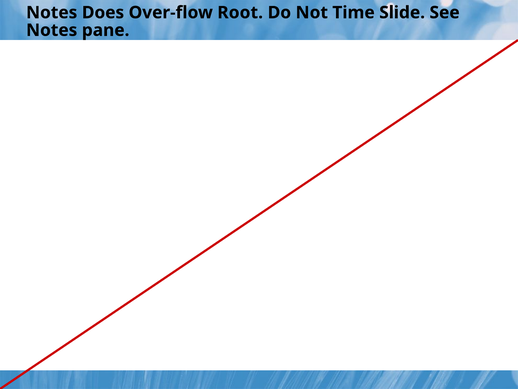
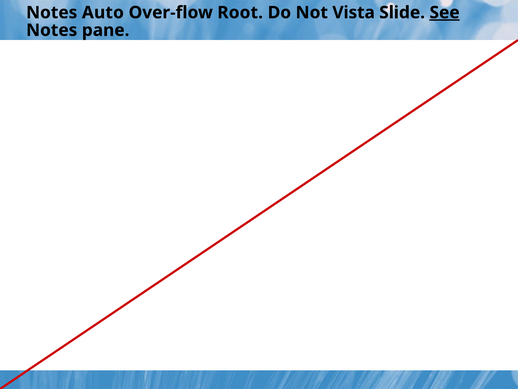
Does: Does -> Auto
Time: Time -> Vista
See underline: none -> present
